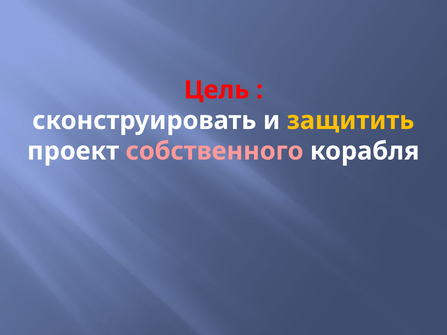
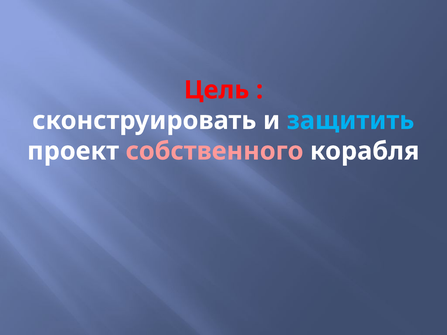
защитить colour: yellow -> light blue
